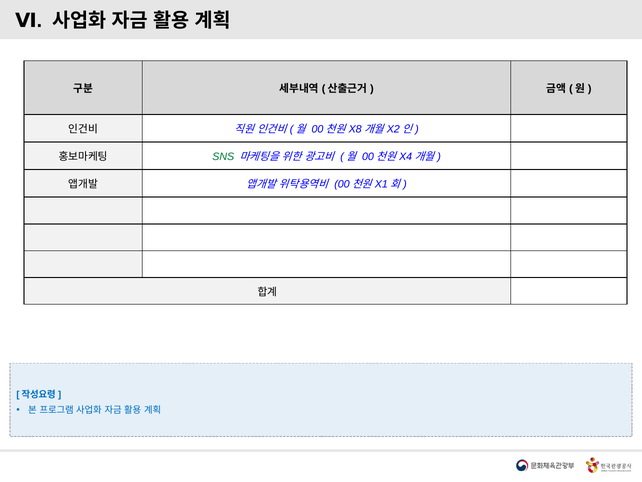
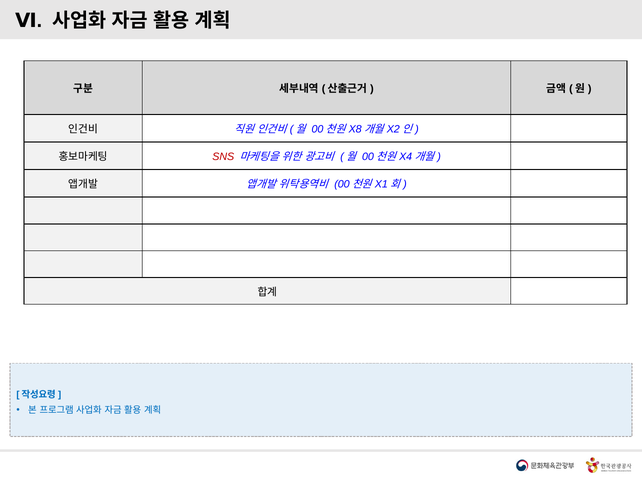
SNS colour: green -> red
